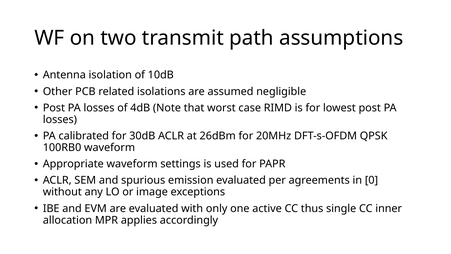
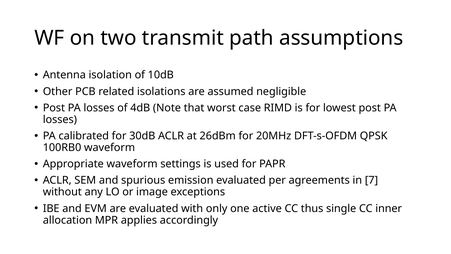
0: 0 -> 7
